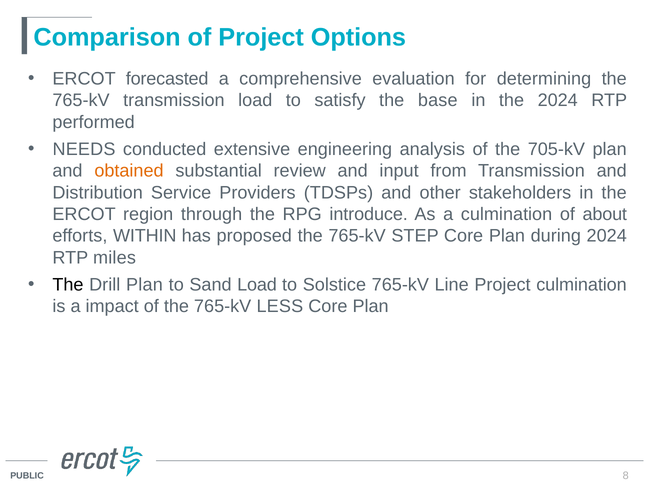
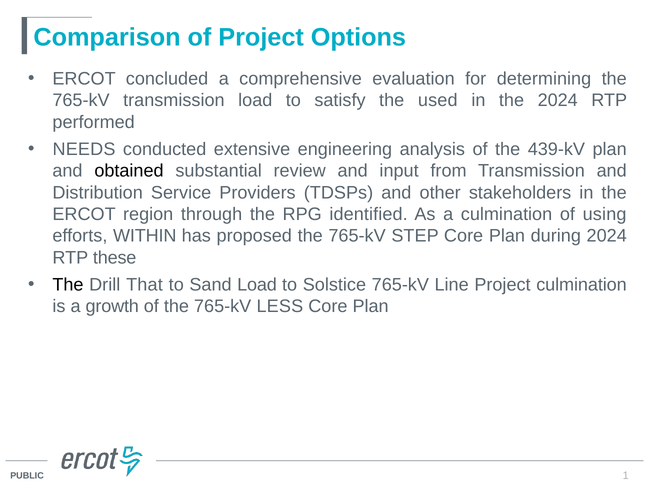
forecasted: forecasted -> concluded
base: base -> used
705-kV: 705-kV -> 439-kV
obtained colour: orange -> black
introduce: introduce -> identified
about: about -> using
miles: miles -> these
Drill Plan: Plan -> That
impact: impact -> growth
8: 8 -> 1
